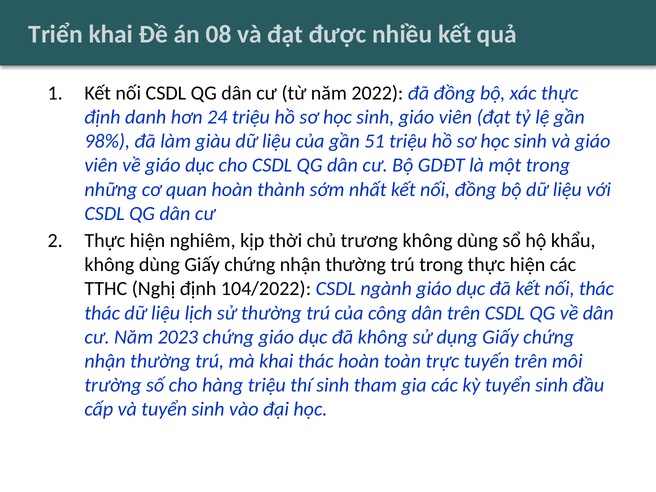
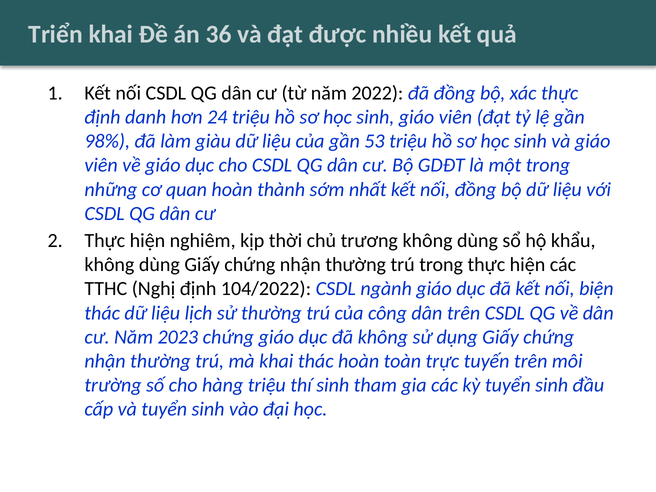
08: 08 -> 36
51: 51 -> 53
nối thác: thác -> biện
